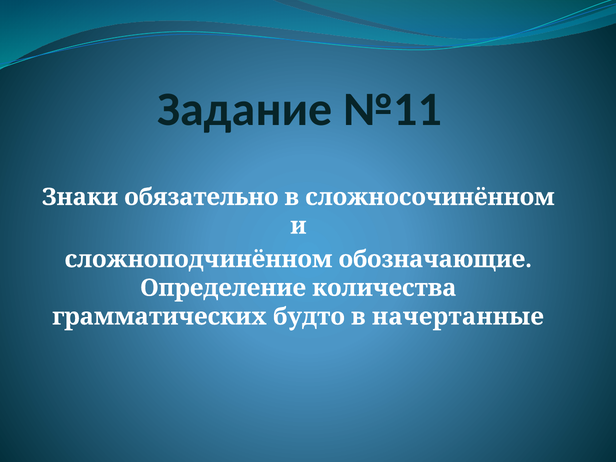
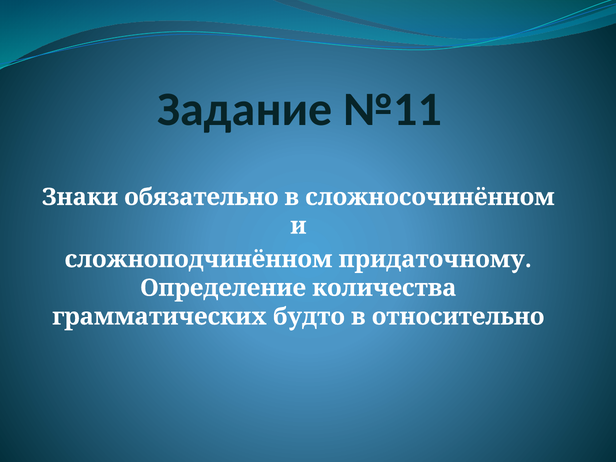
обозначающие: обозначающие -> придаточному
начертанные: начертанные -> относительно
